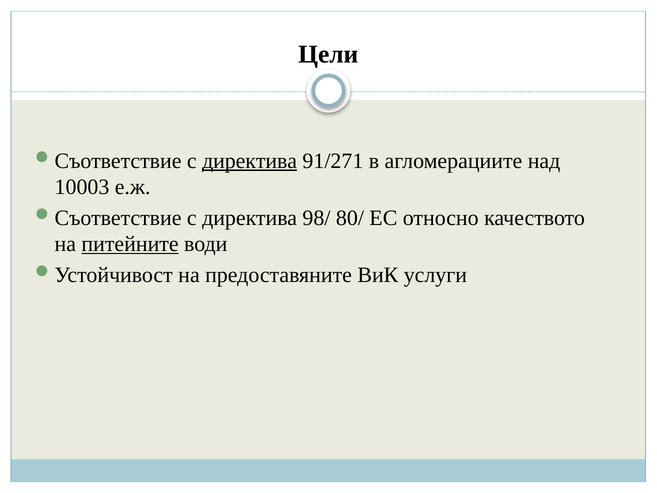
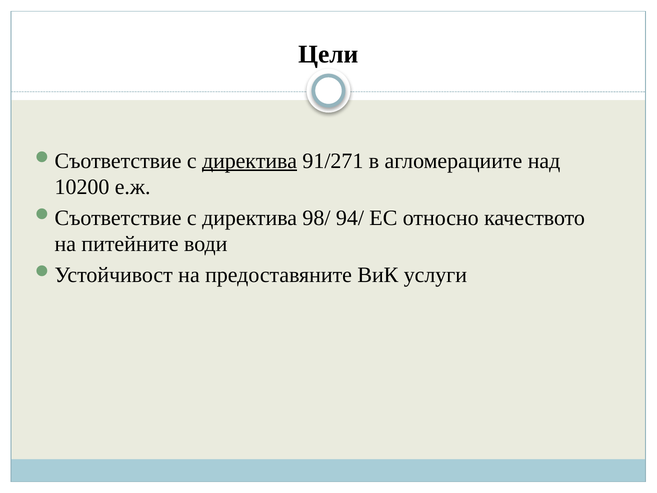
10003: 10003 -> 10200
80/: 80/ -> 94/
питейните underline: present -> none
